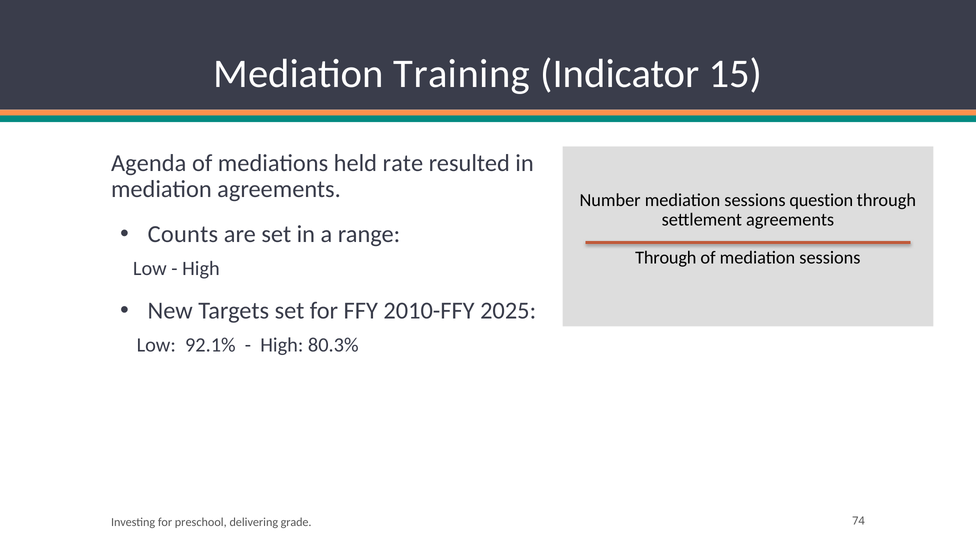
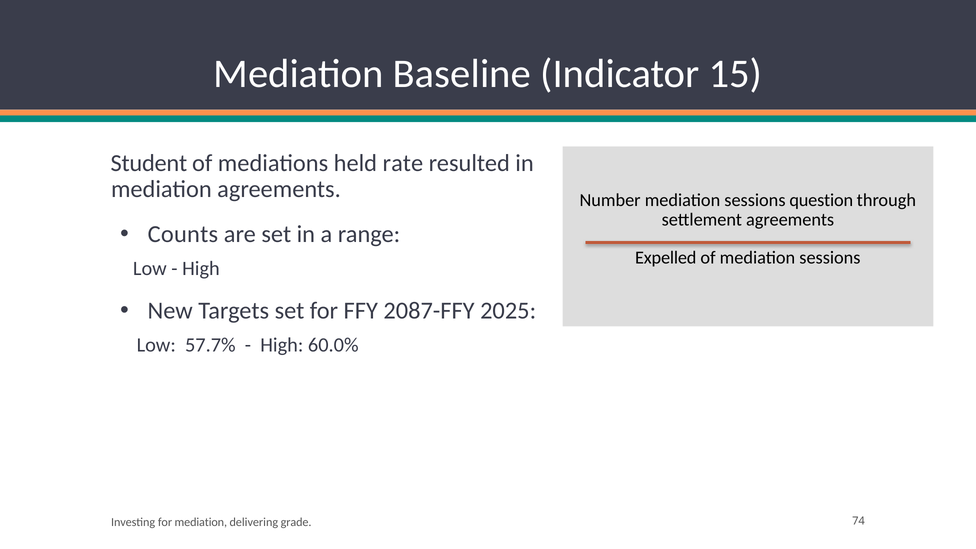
Training: Training -> Baseline
Agenda: Agenda -> Student
Through at (666, 258): Through -> Expelled
2010-FFY: 2010-FFY -> 2087-FFY
92.1%: 92.1% -> 57.7%
80.3%: 80.3% -> 60.0%
for preschool: preschool -> mediation
